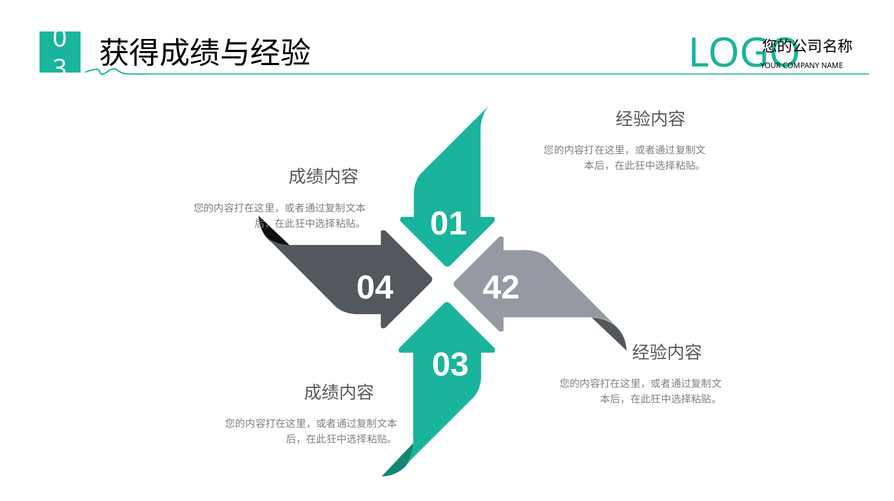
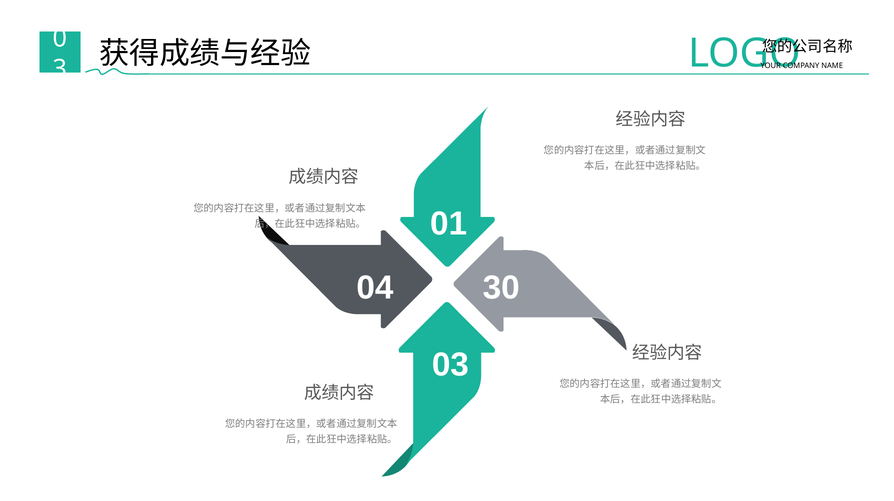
42: 42 -> 30
